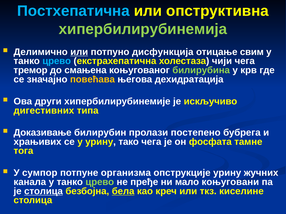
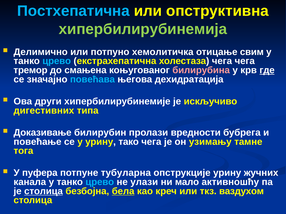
или at (79, 52) underline: present -> none
дисфункција: дисфункција -> хемолитичка
холестаза чији: чији -> чега
билирубина colour: light green -> pink
где underline: none -> present
повећава colour: yellow -> light blue
постепено: постепено -> вредности
храњивих: храњивих -> повећање
фосфата: фосфата -> узимању
сумпор: сумпор -> пуфера
организма: организма -> тубуларна
црево at (100, 182) colour: light green -> light blue
пређе: пређе -> улази
коњуговани: коњуговани -> активношћу
киселине: киселине -> ваздухом
